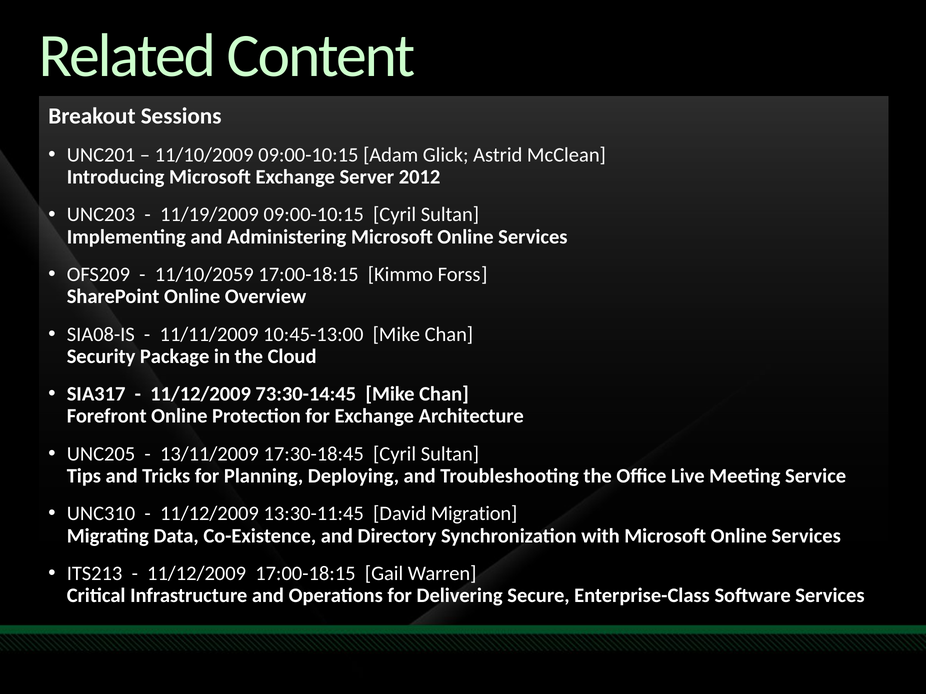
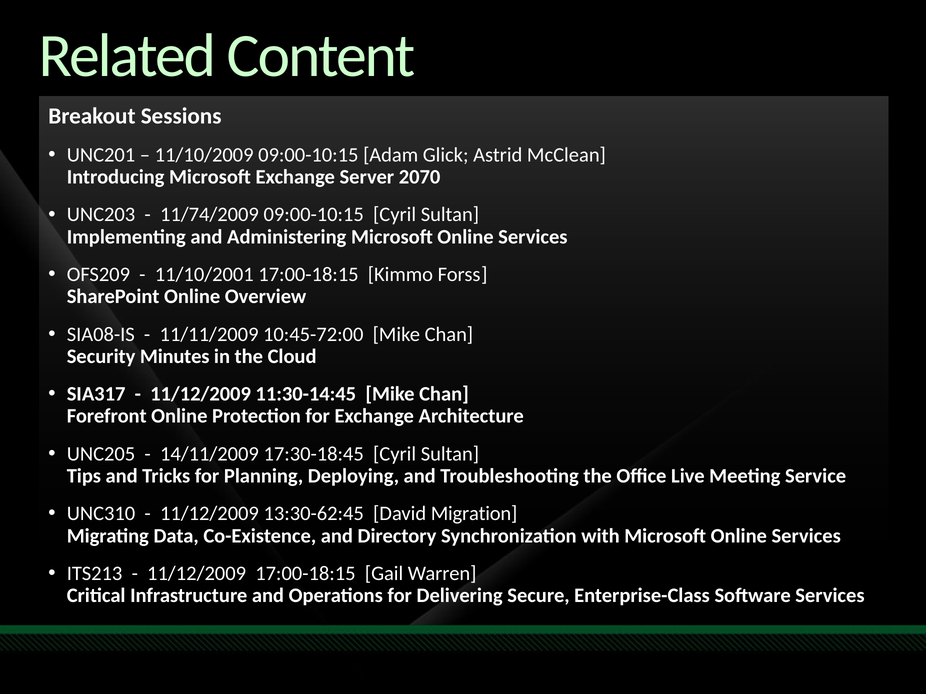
2012: 2012 -> 2070
11/19/2009: 11/19/2009 -> 11/74/2009
11/10/2059: 11/10/2059 -> 11/10/2001
10:45-13:00: 10:45-13:00 -> 10:45-72:00
Package: Package -> Minutes
73:30-14:45: 73:30-14:45 -> 11:30-14:45
13/11/2009: 13/11/2009 -> 14/11/2009
13:30-11:45: 13:30-11:45 -> 13:30-62:45
